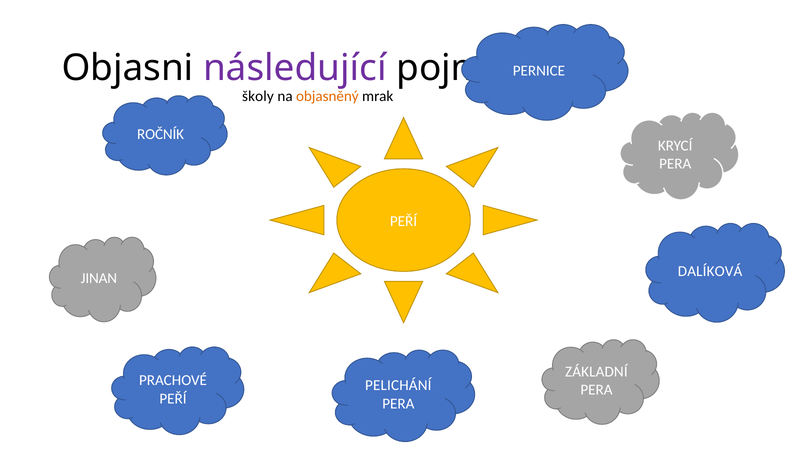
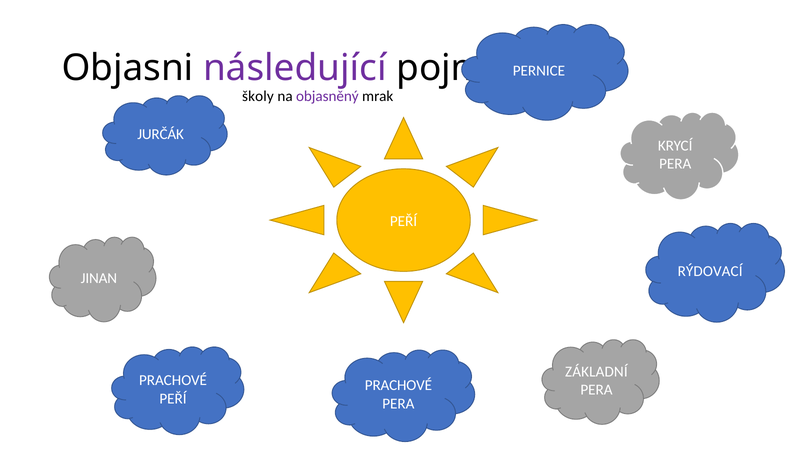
objasněný colour: orange -> purple
ROČNÍK: ROČNÍK -> JURČÁK
DALÍKOVÁ: DALÍKOVÁ -> RÝDOVACÍ
PELICHÁNÍ at (398, 385): PELICHÁNÍ -> PRACHOVÉ
